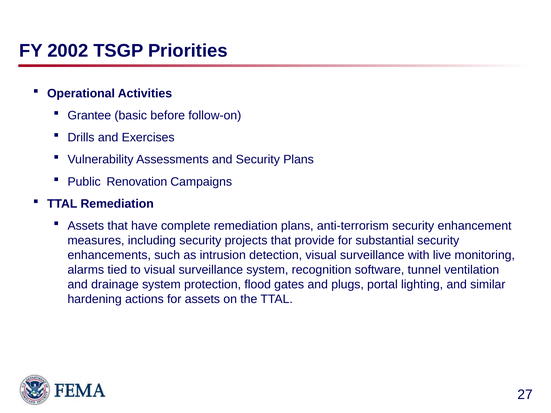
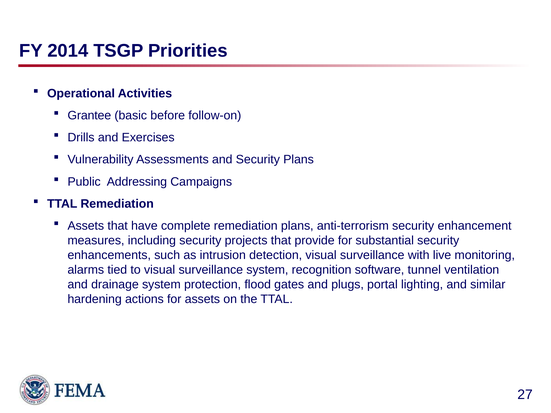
2002: 2002 -> 2014
Renovation: Renovation -> Addressing
